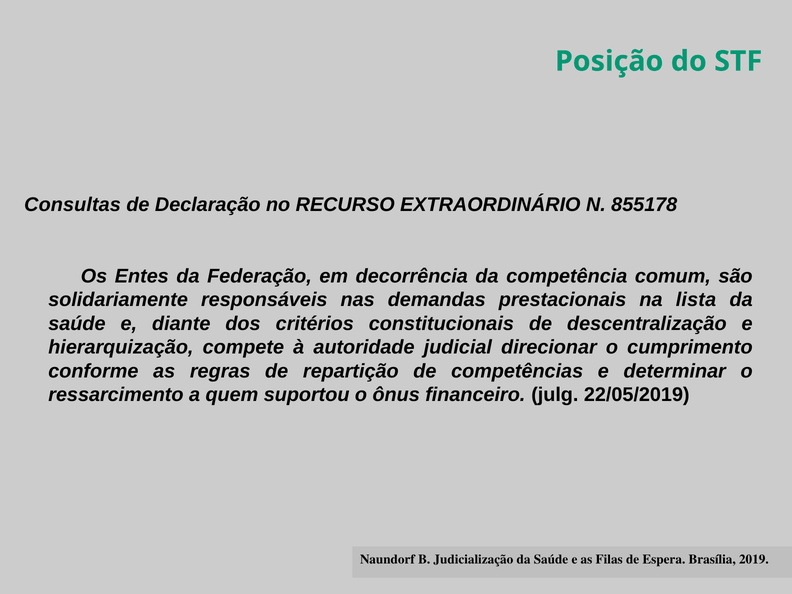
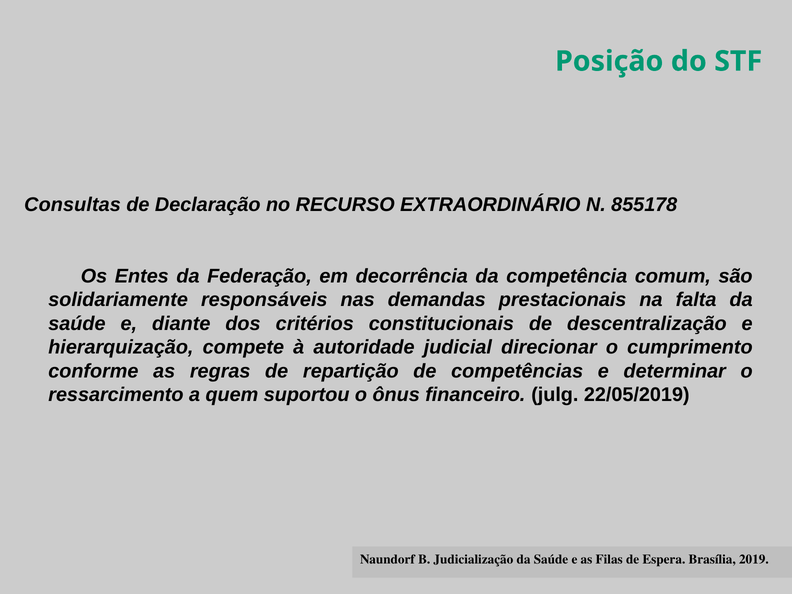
lista: lista -> falta
